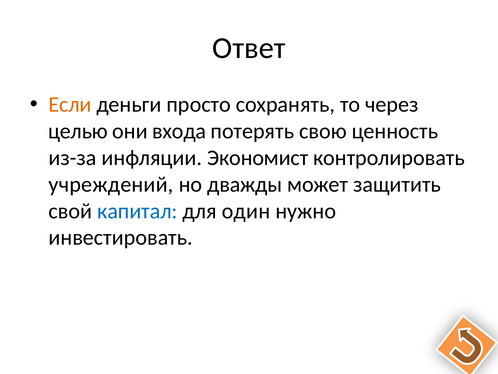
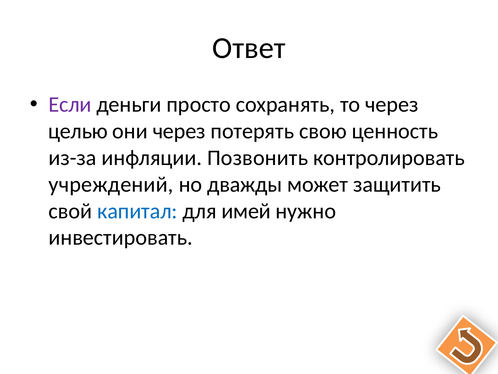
Если colour: orange -> purple
они входа: входа -> через
Экономист: Экономист -> Позвонить
один: один -> имей
